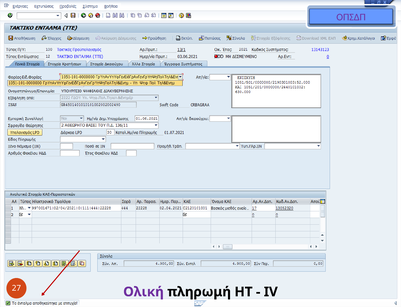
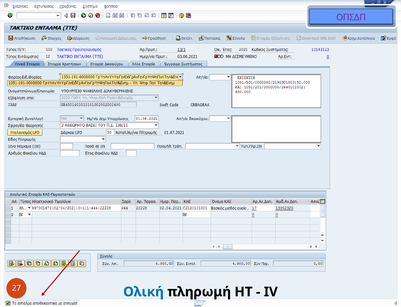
Ολική colour: purple -> blue
